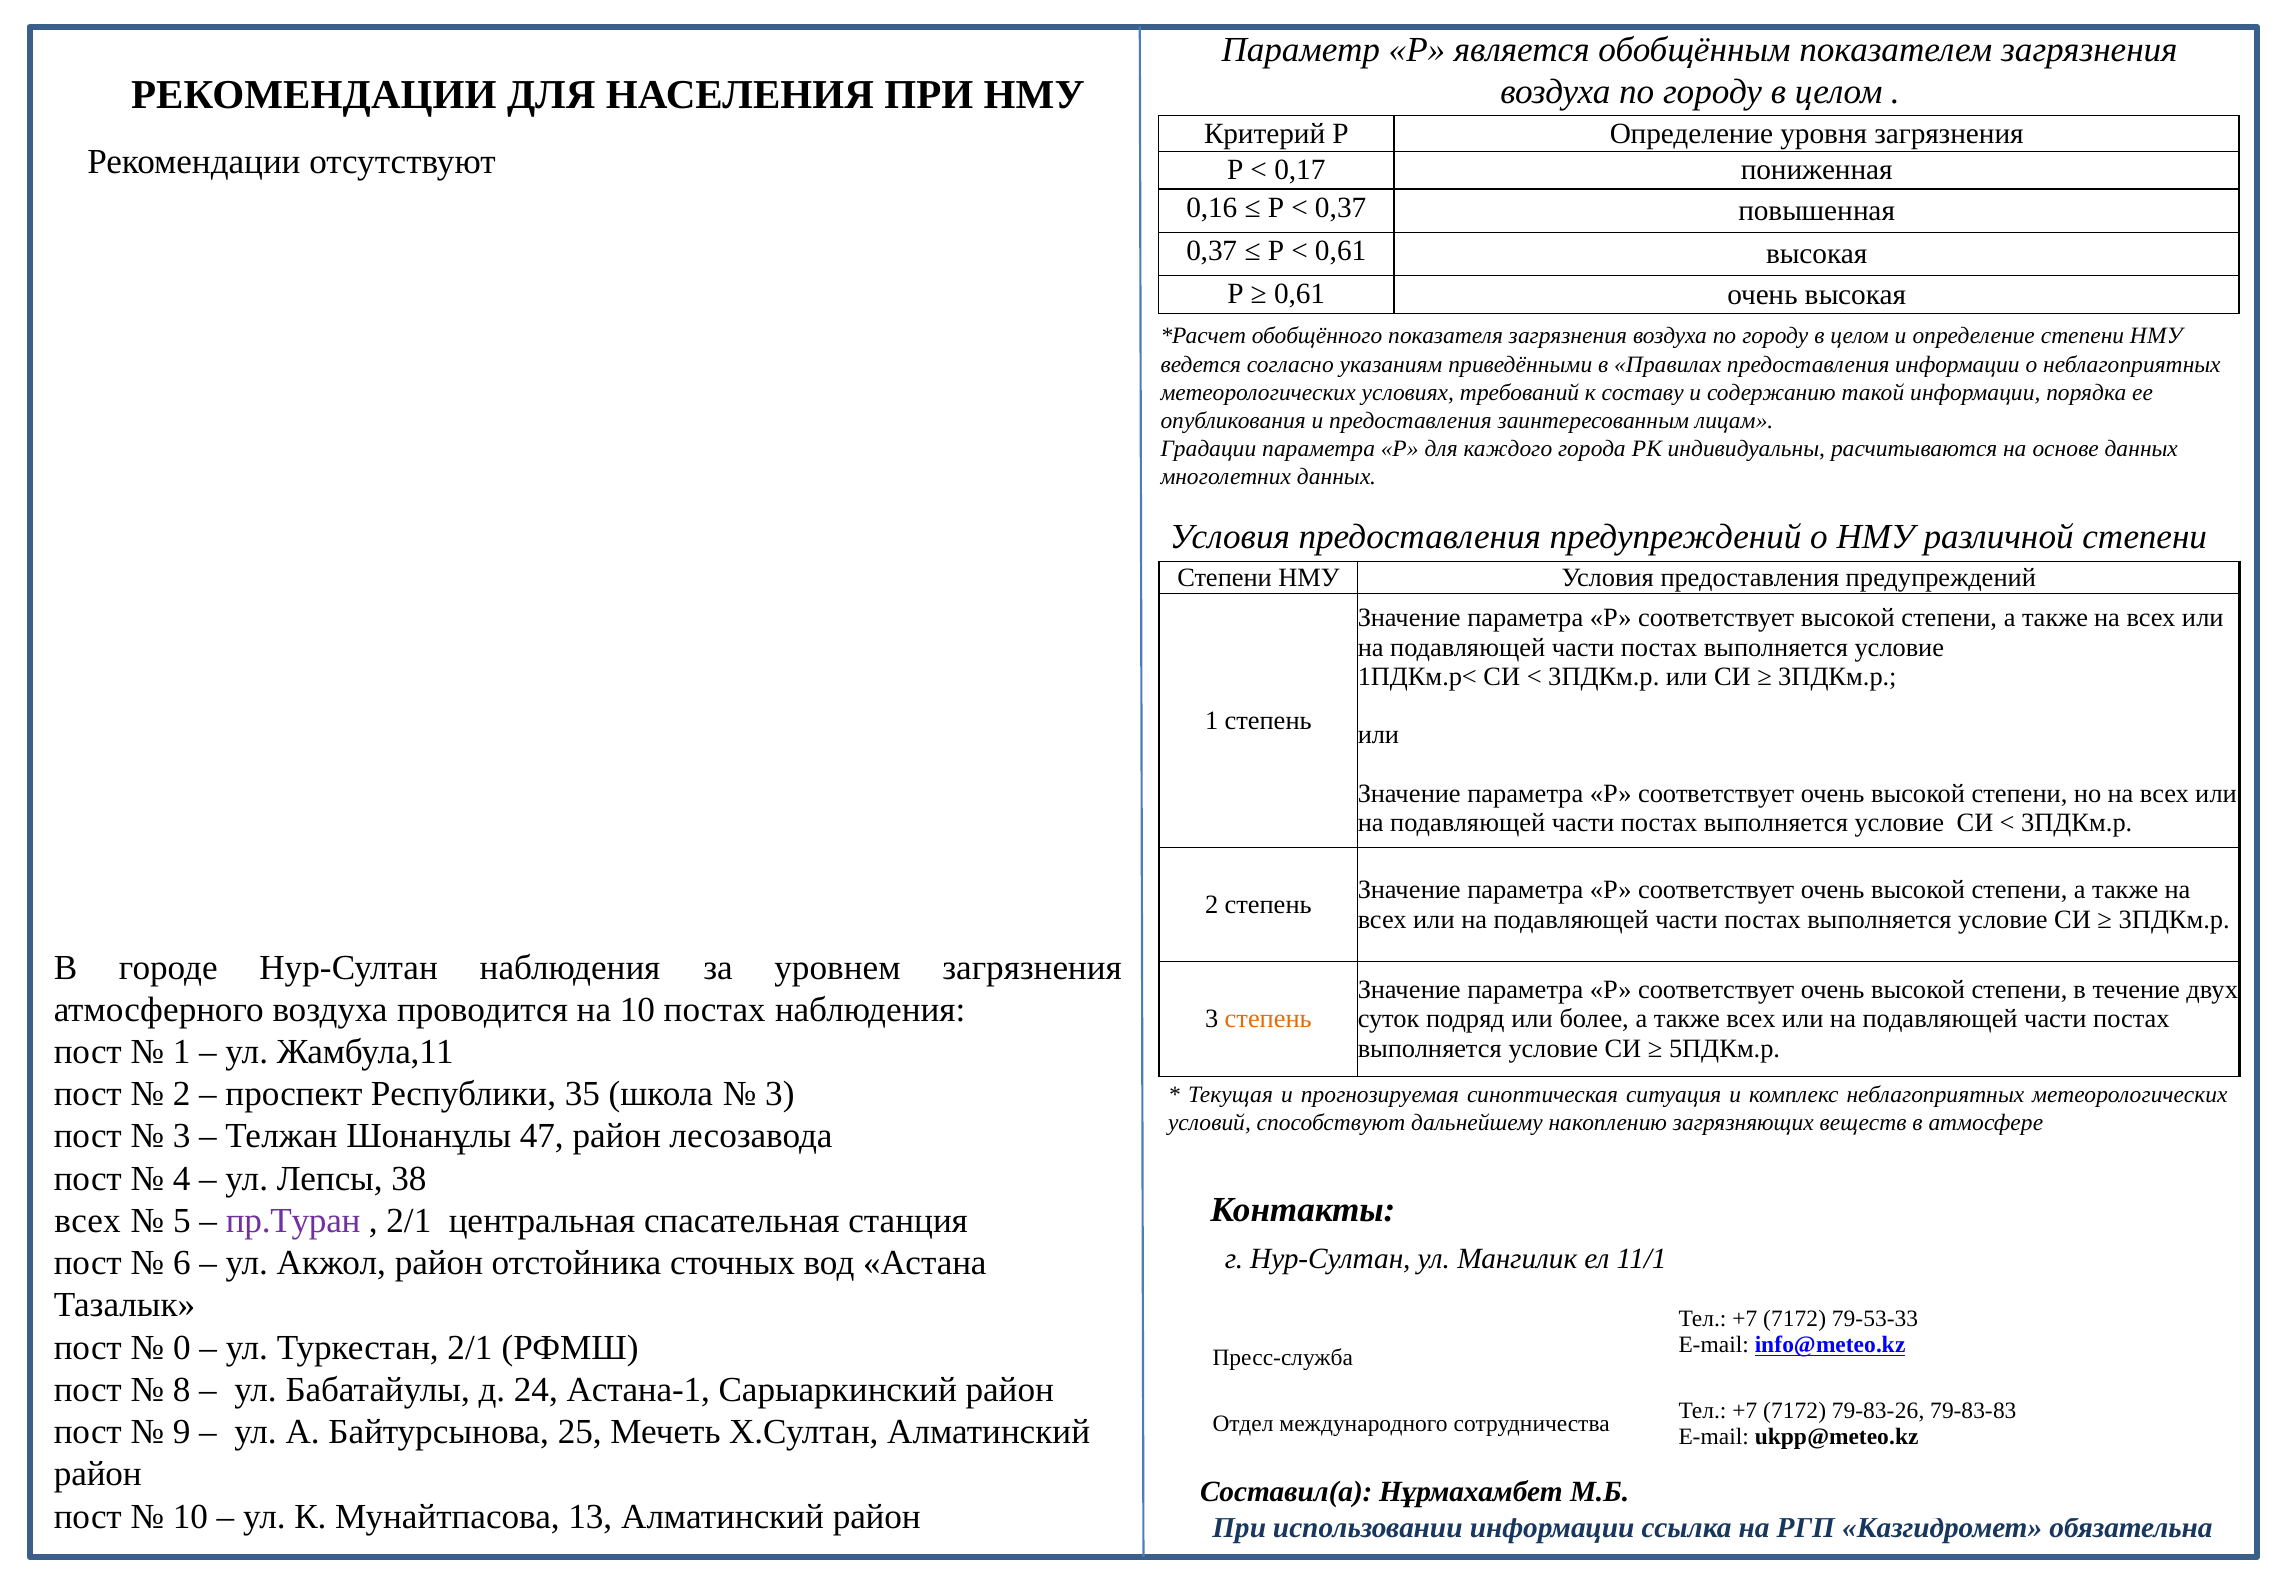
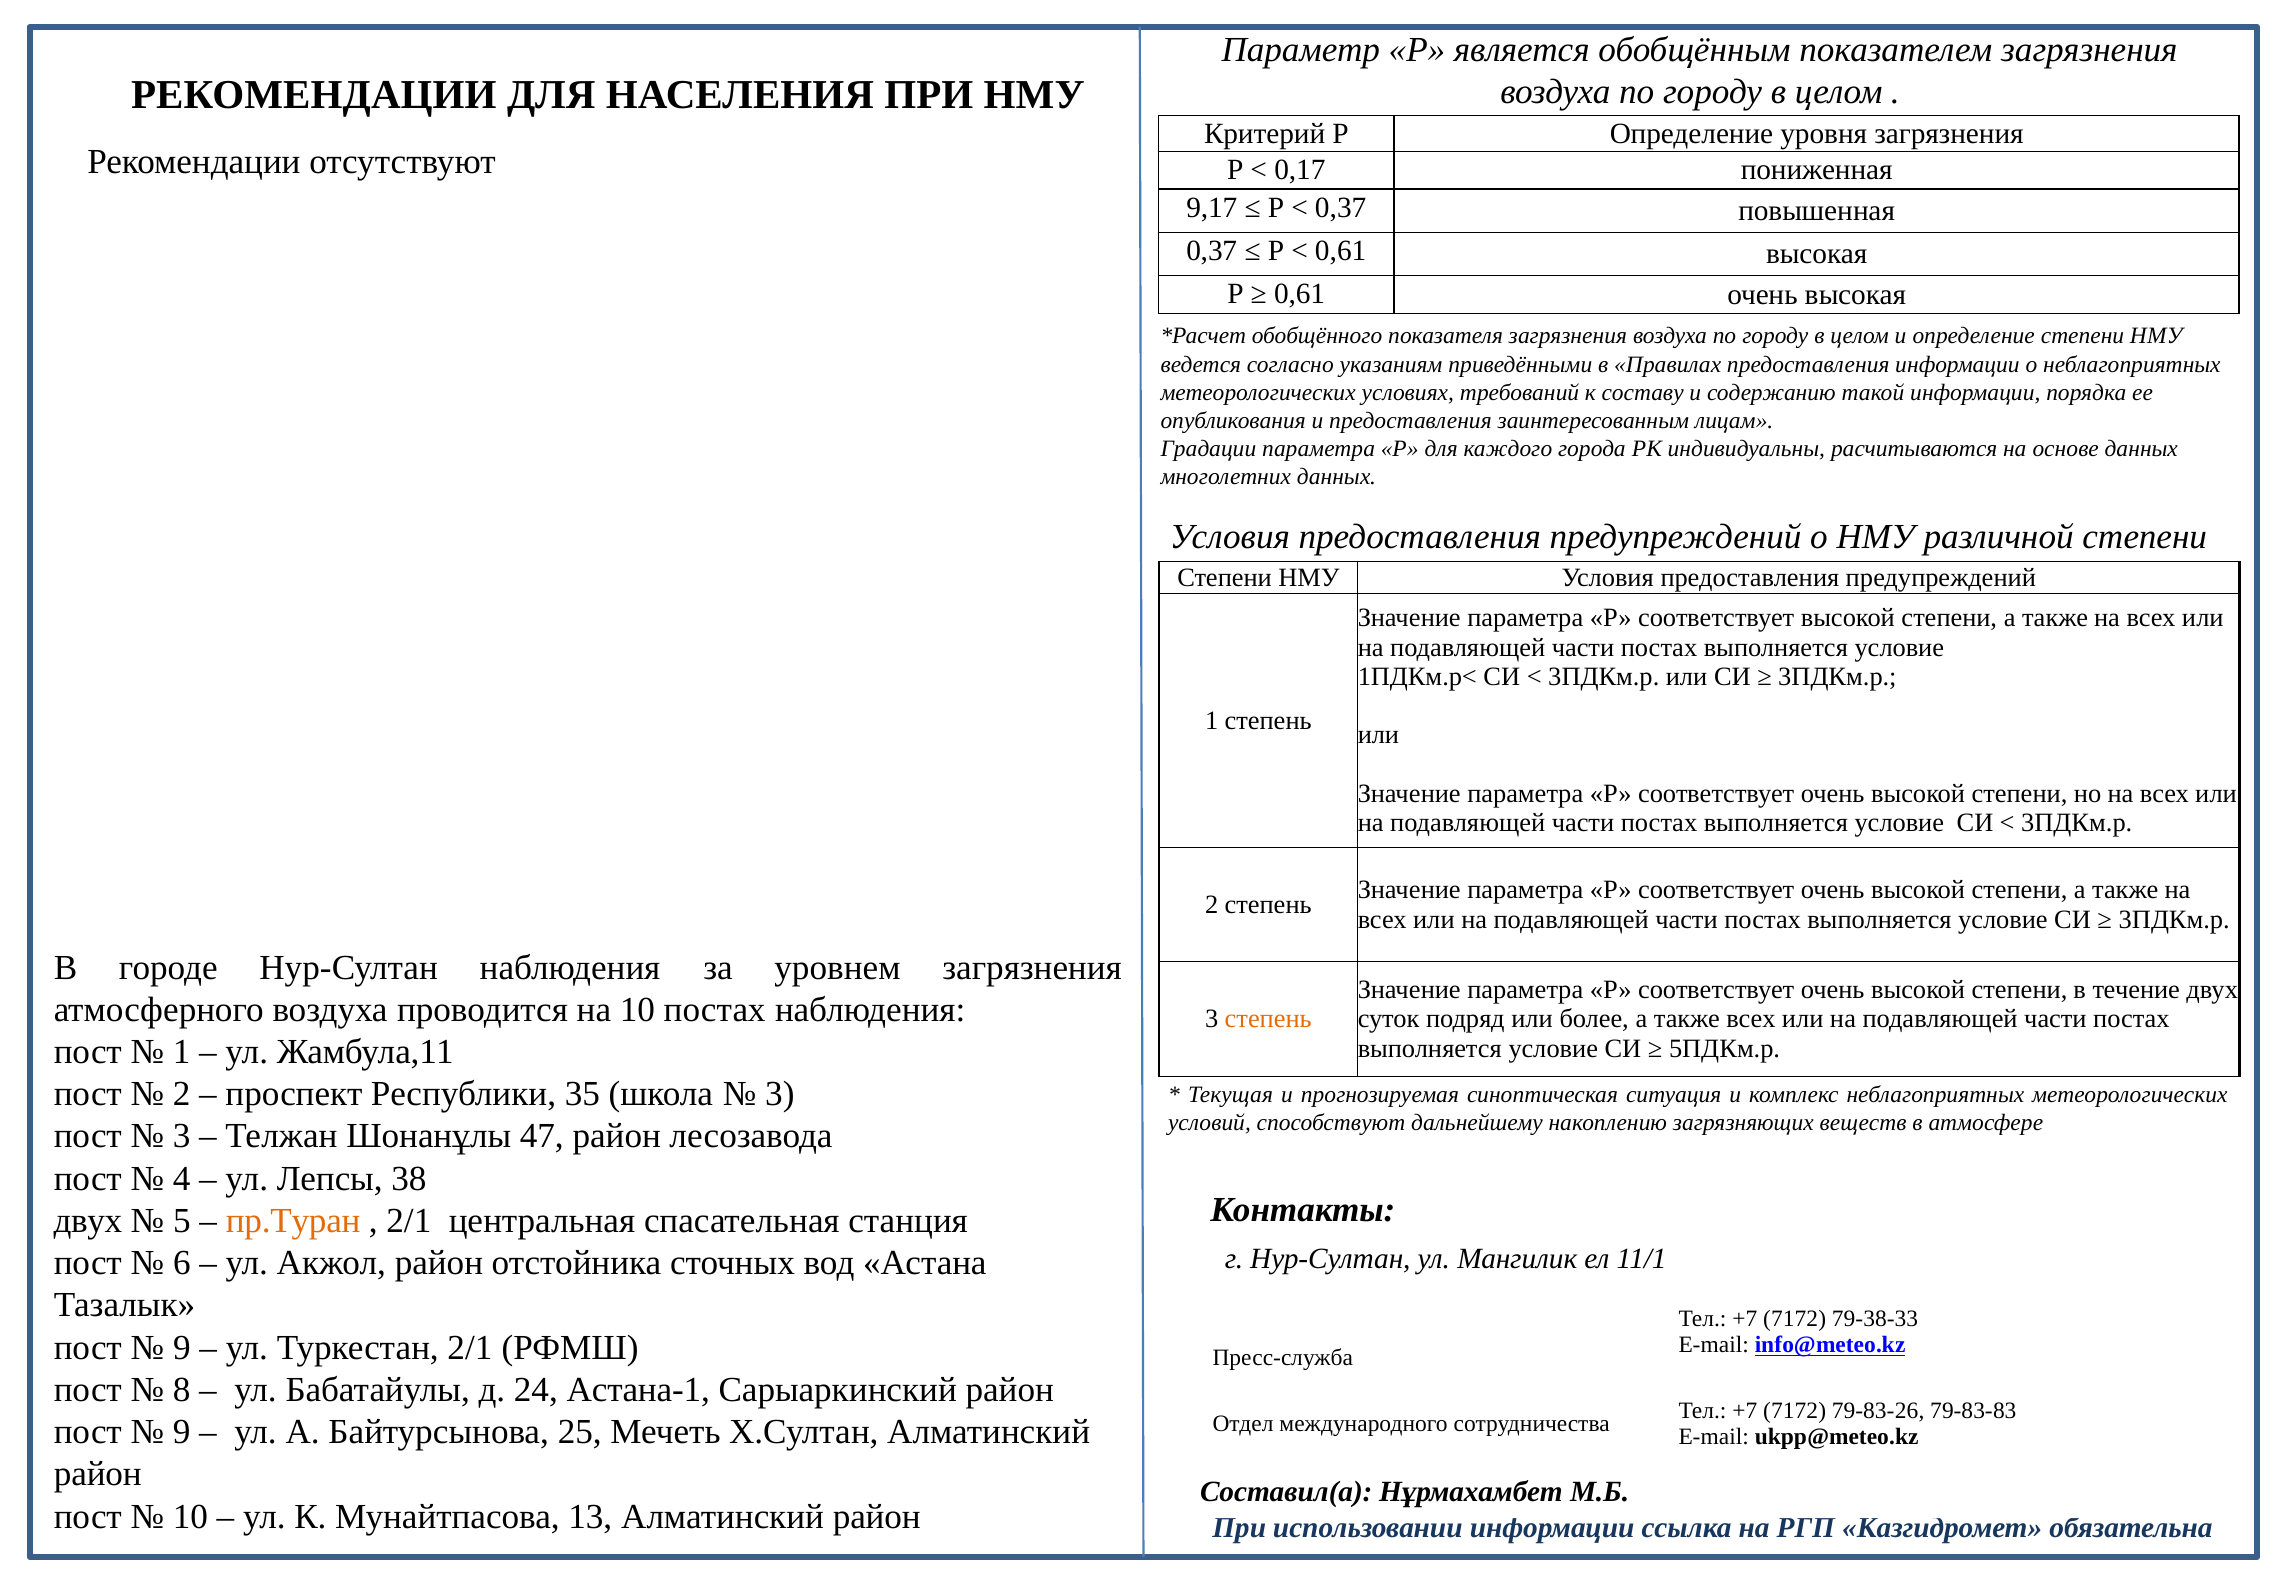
0,16: 0,16 -> 9,17
всех at (88, 1220): всех -> двух
пр.Туран colour: purple -> orange
79-53-33: 79-53-33 -> 79-38-33
0 at (182, 1347): 0 -> 9
